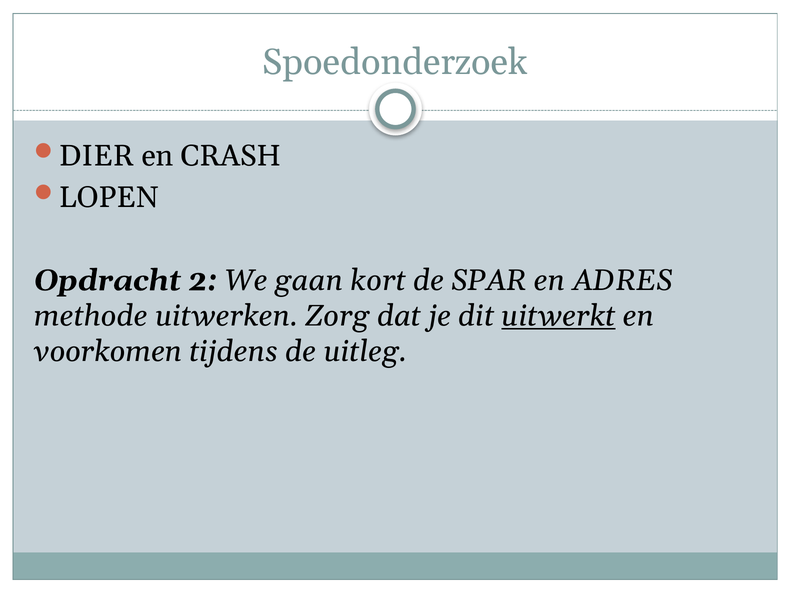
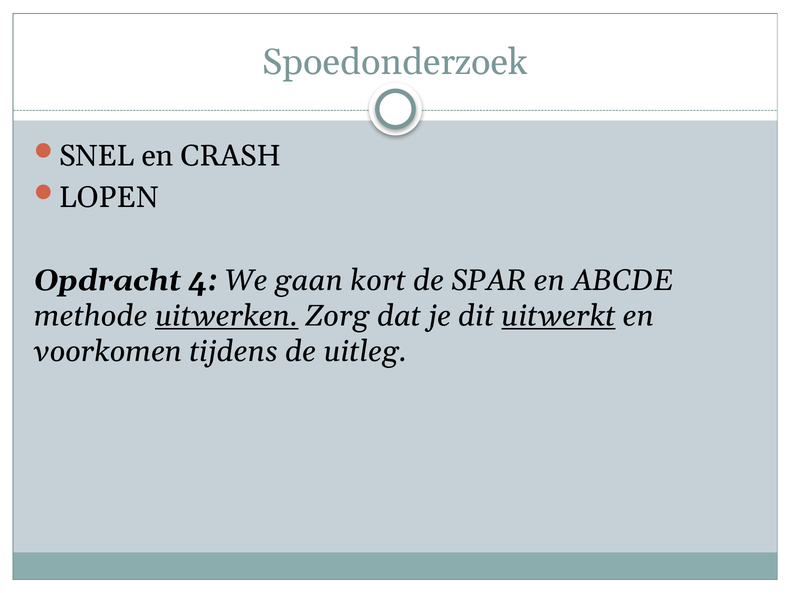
DIER: DIER -> SNEL
2: 2 -> 4
ADRES: ADRES -> ABCDE
uitwerken underline: none -> present
